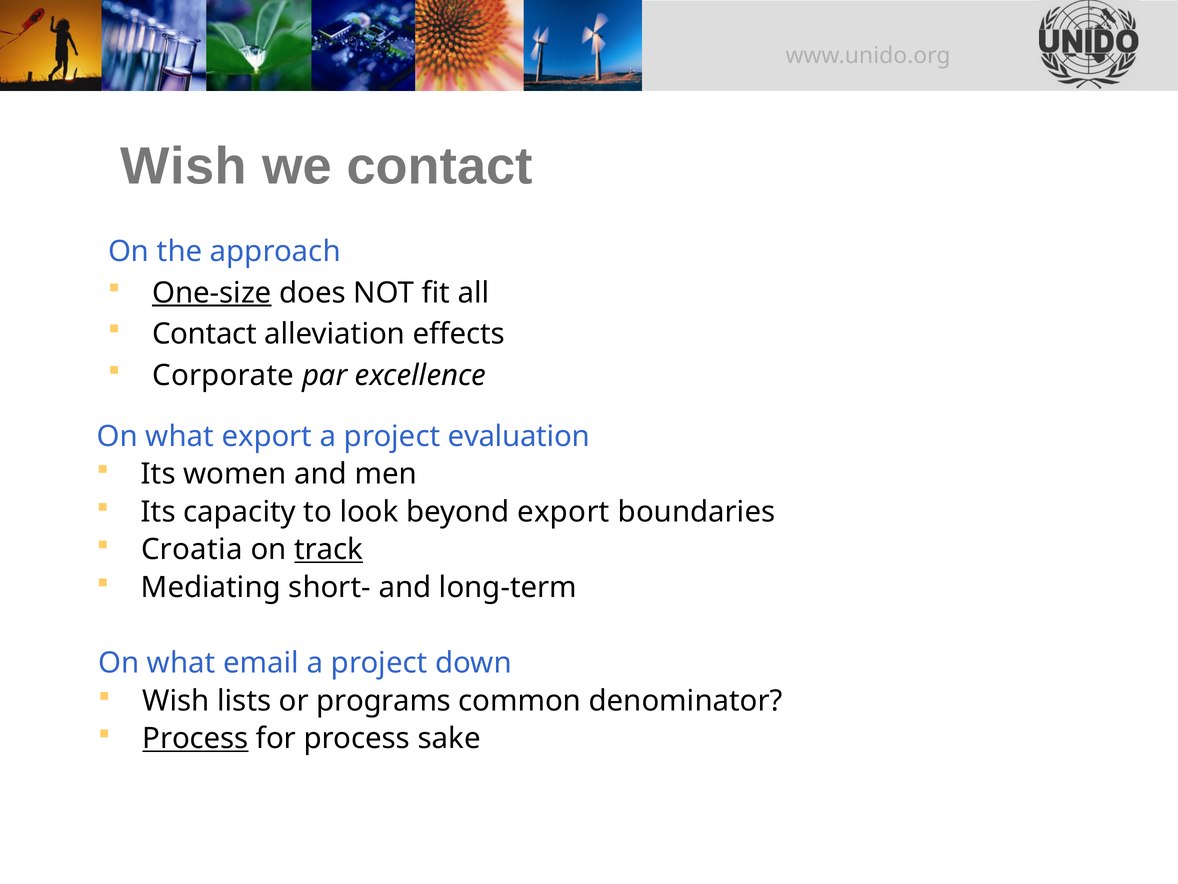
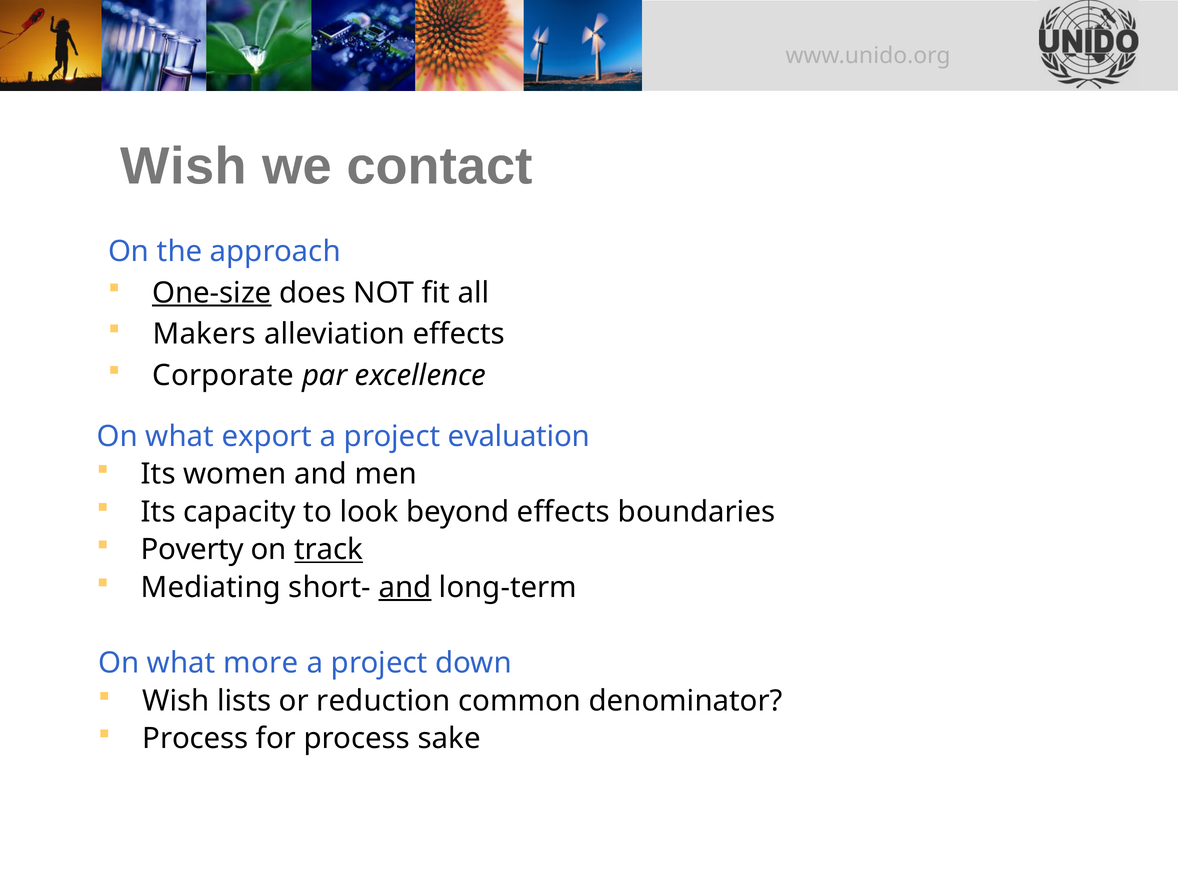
Contact at (205, 334): Contact -> Makers
beyond export: export -> effects
Croatia: Croatia -> Poverty
and at (405, 587) underline: none -> present
email: email -> more
programs: programs -> reduction
Process at (195, 738) underline: present -> none
